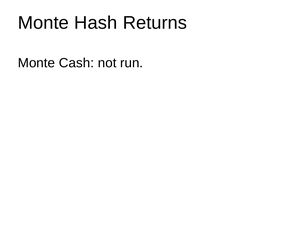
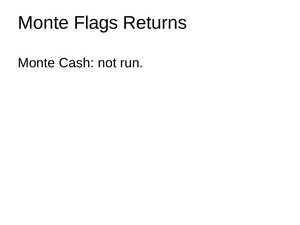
Hash: Hash -> Flags
